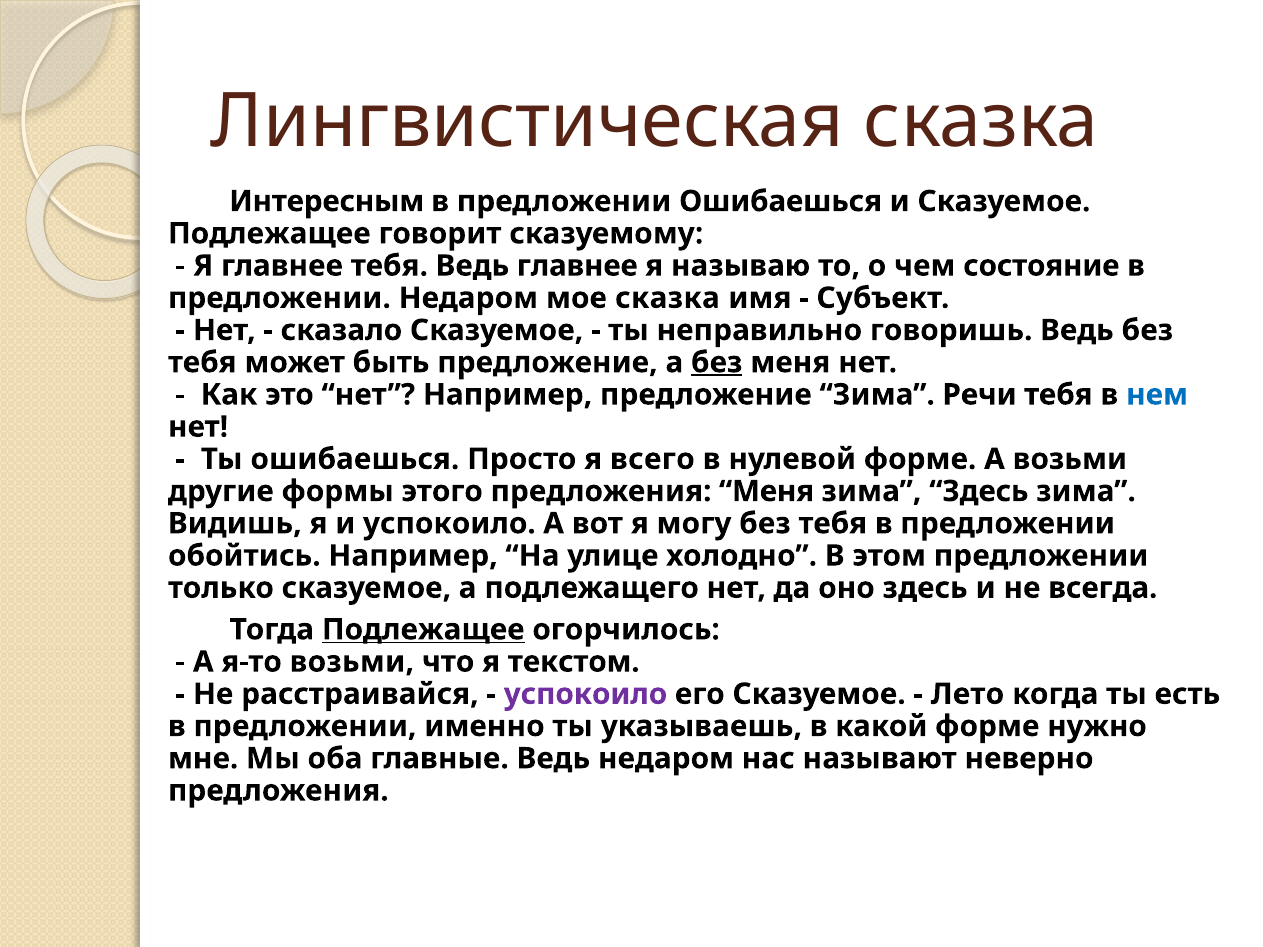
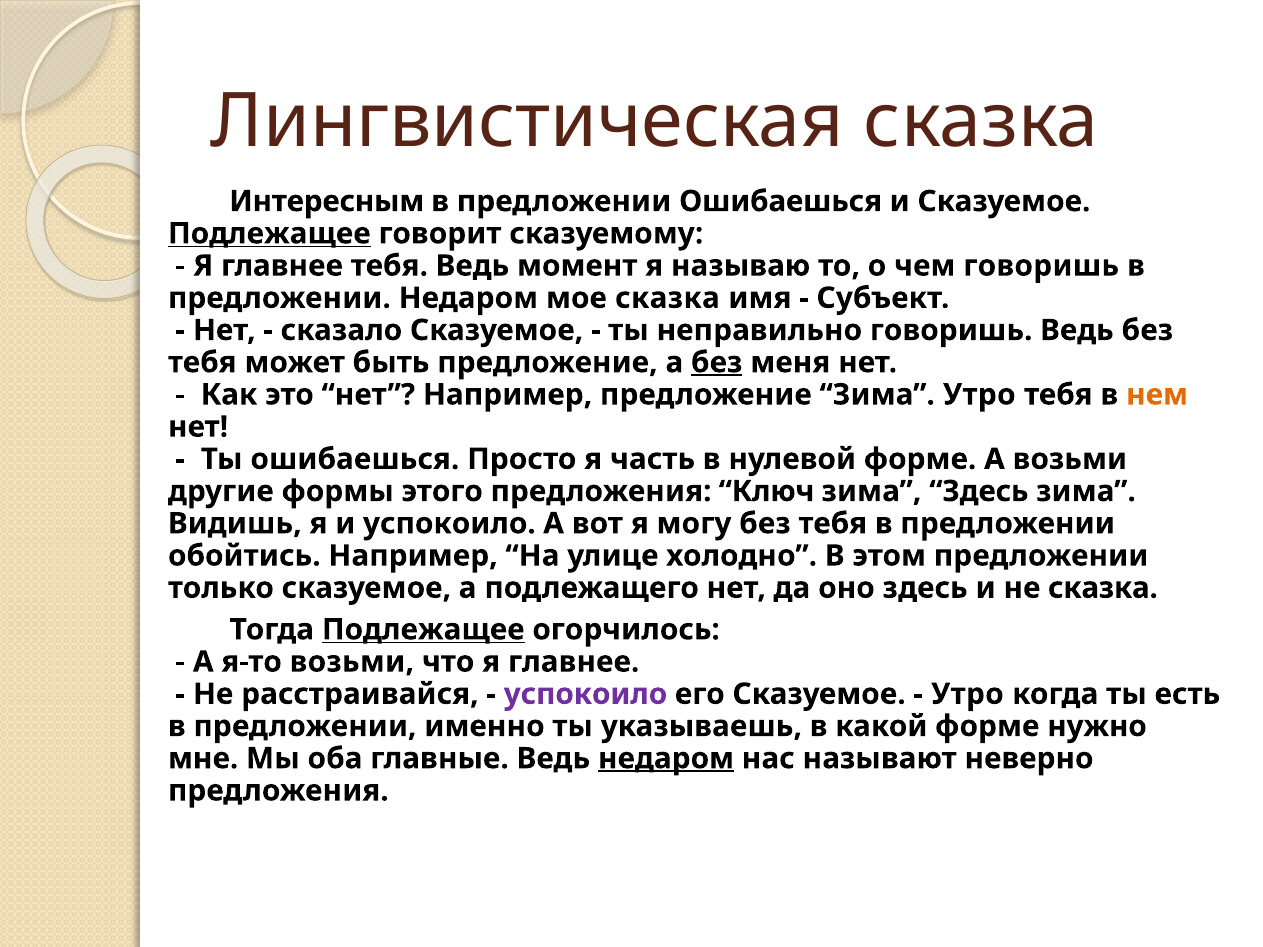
Подлежащее at (269, 234) underline: none -> present
Ведь главнее: главнее -> момент
чем состояние: состояние -> говоришь
Зима Речи: Речи -> Утро
нем colour: blue -> orange
всего: всего -> часть
предложения Меня: Меня -> Ключ
не всегда: всегда -> сказка
что я текстом: текстом -> главнее
Лето at (967, 694): Лето -> Утро
недаром at (666, 759) underline: none -> present
